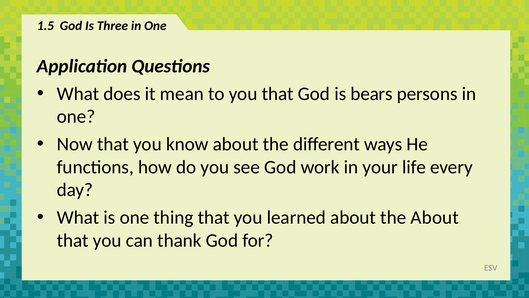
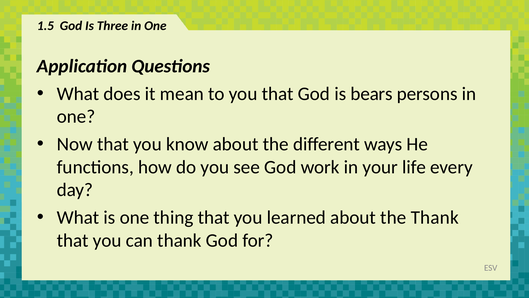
the About: About -> Thank
